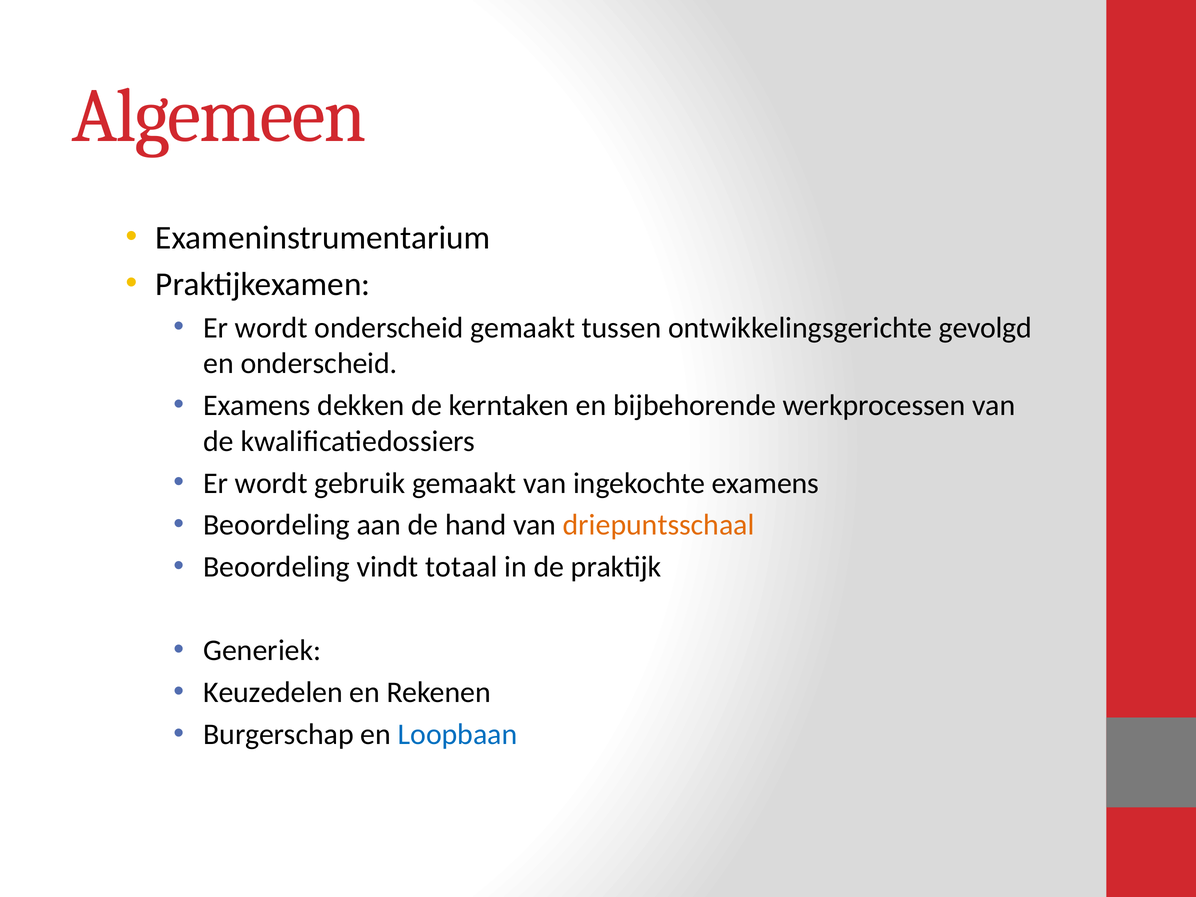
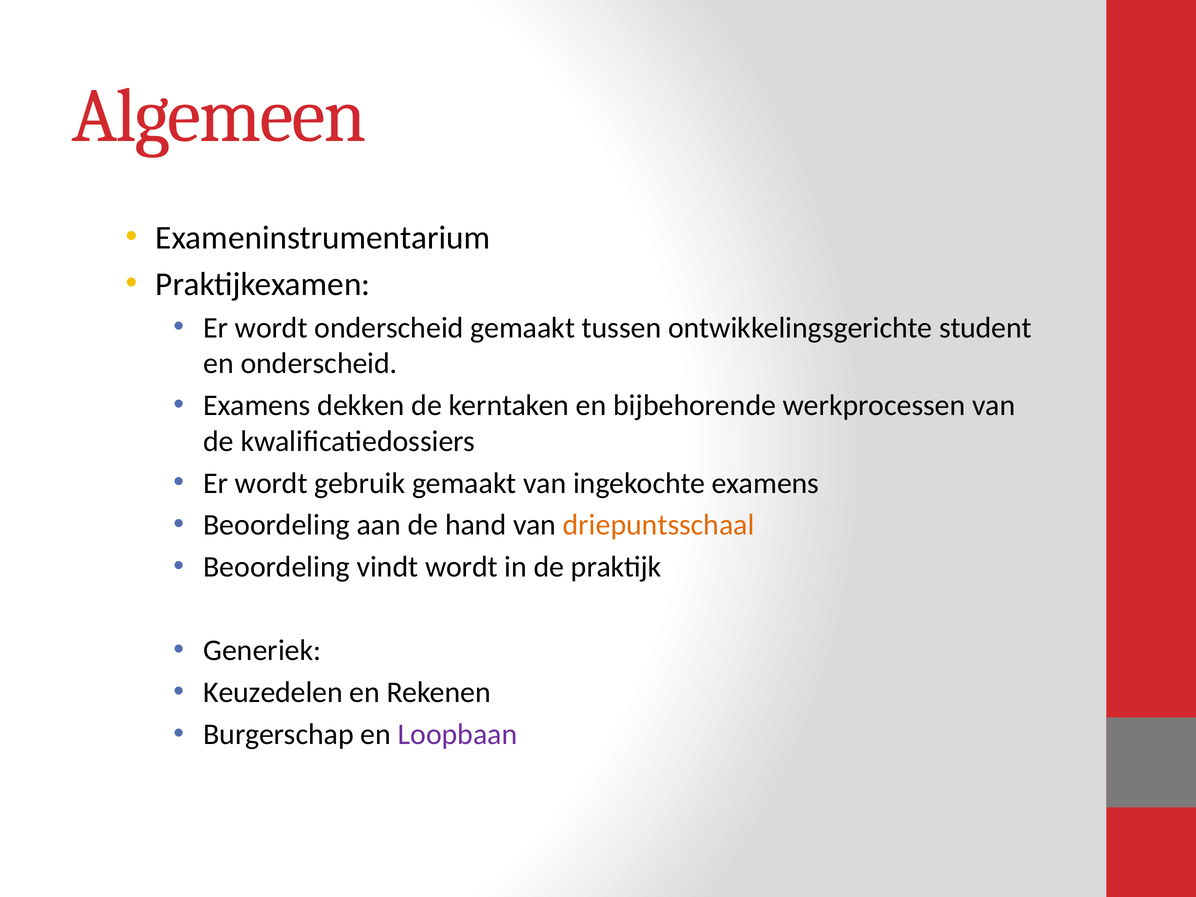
gevolgd: gevolgd -> student
vindt totaal: totaal -> wordt
Loopbaan colour: blue -> purple
